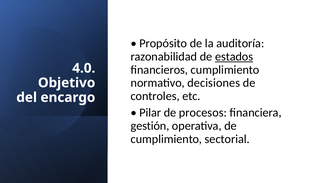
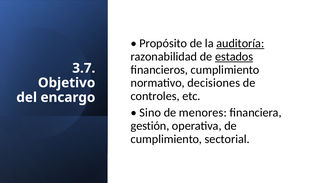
auditoría underline: none -> present
4.0: 4.0 -> 3.7
Pilar: Pilar -> Sino
procesos: procesos -> menores
